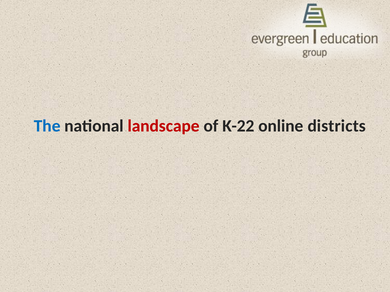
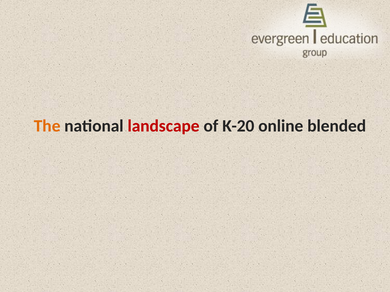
The colour: blue -> orange
K-22: K-22 -> K-20
districts: districts -> blended
